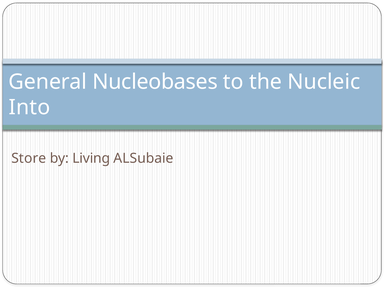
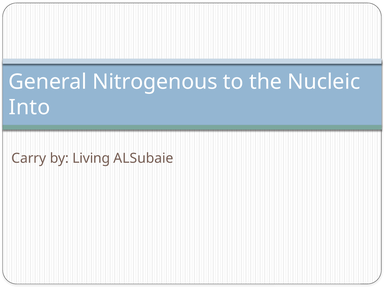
Nucleobases: Nucleobases -> Nitrogenous
Store: Store -> Carry
